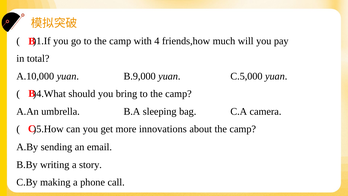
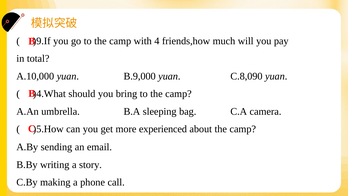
)1.If: )1.If -> )9.If
C.5,000: C.5,000 -> C.8,090
innovations: innovations -> experienced
